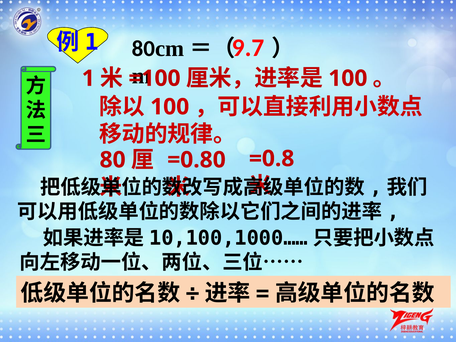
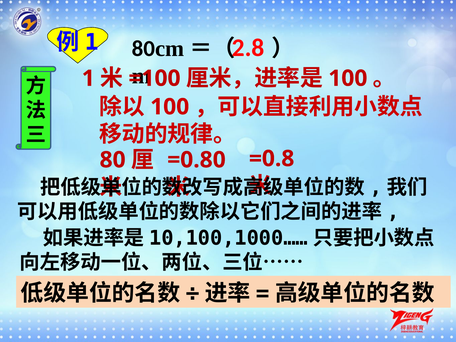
9.7: 9.7 -> 2.8
